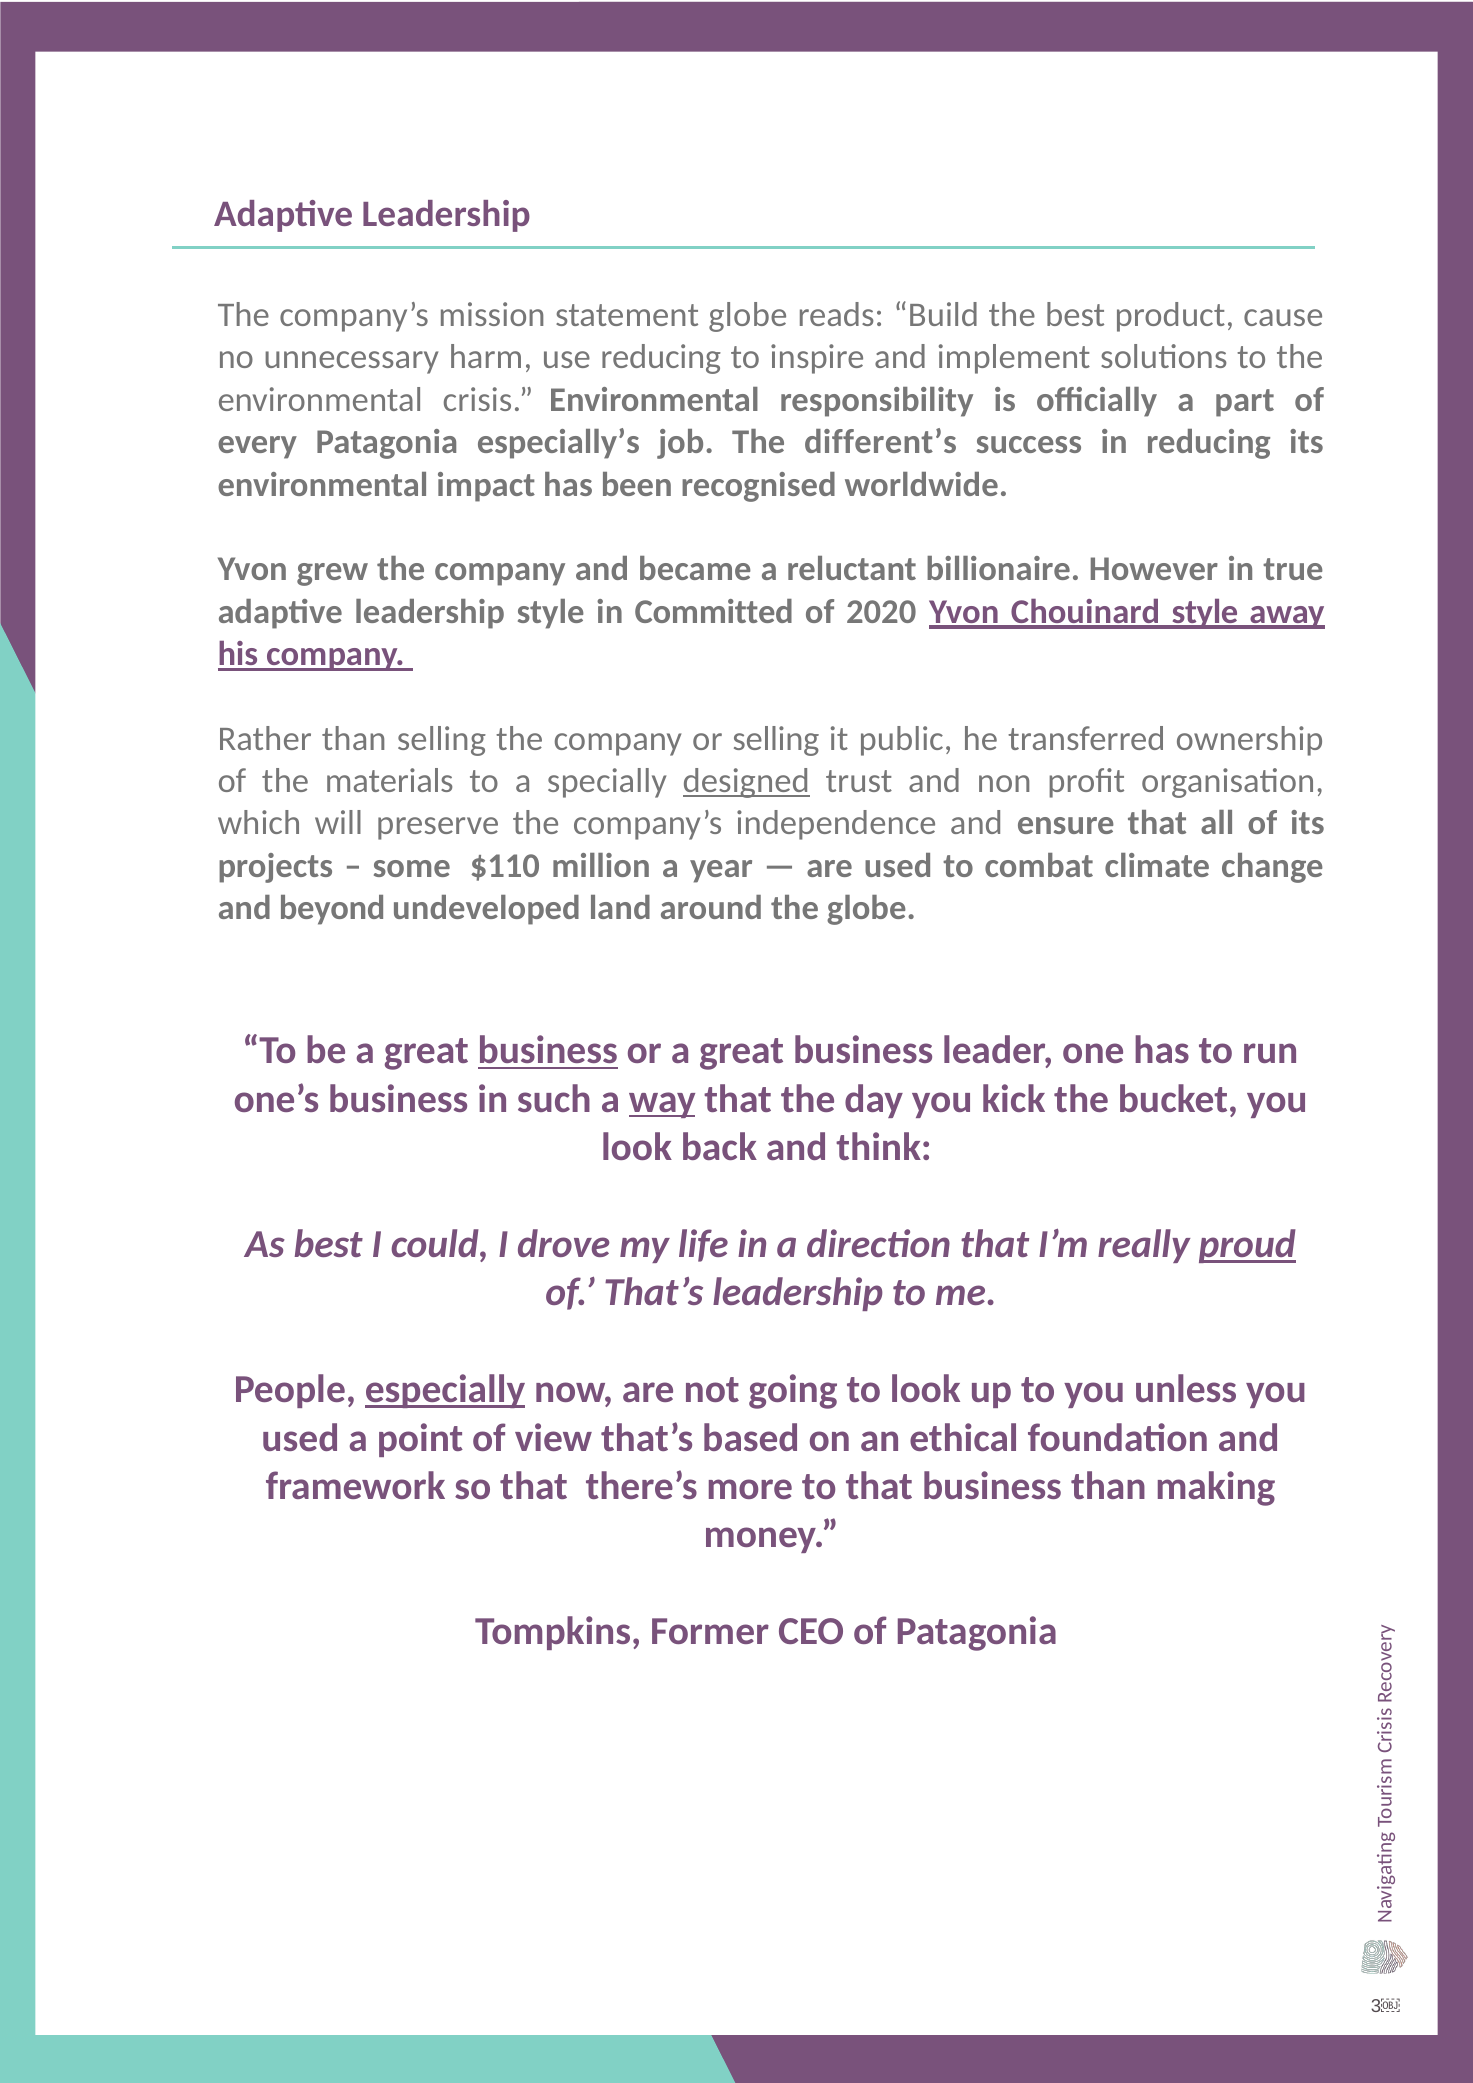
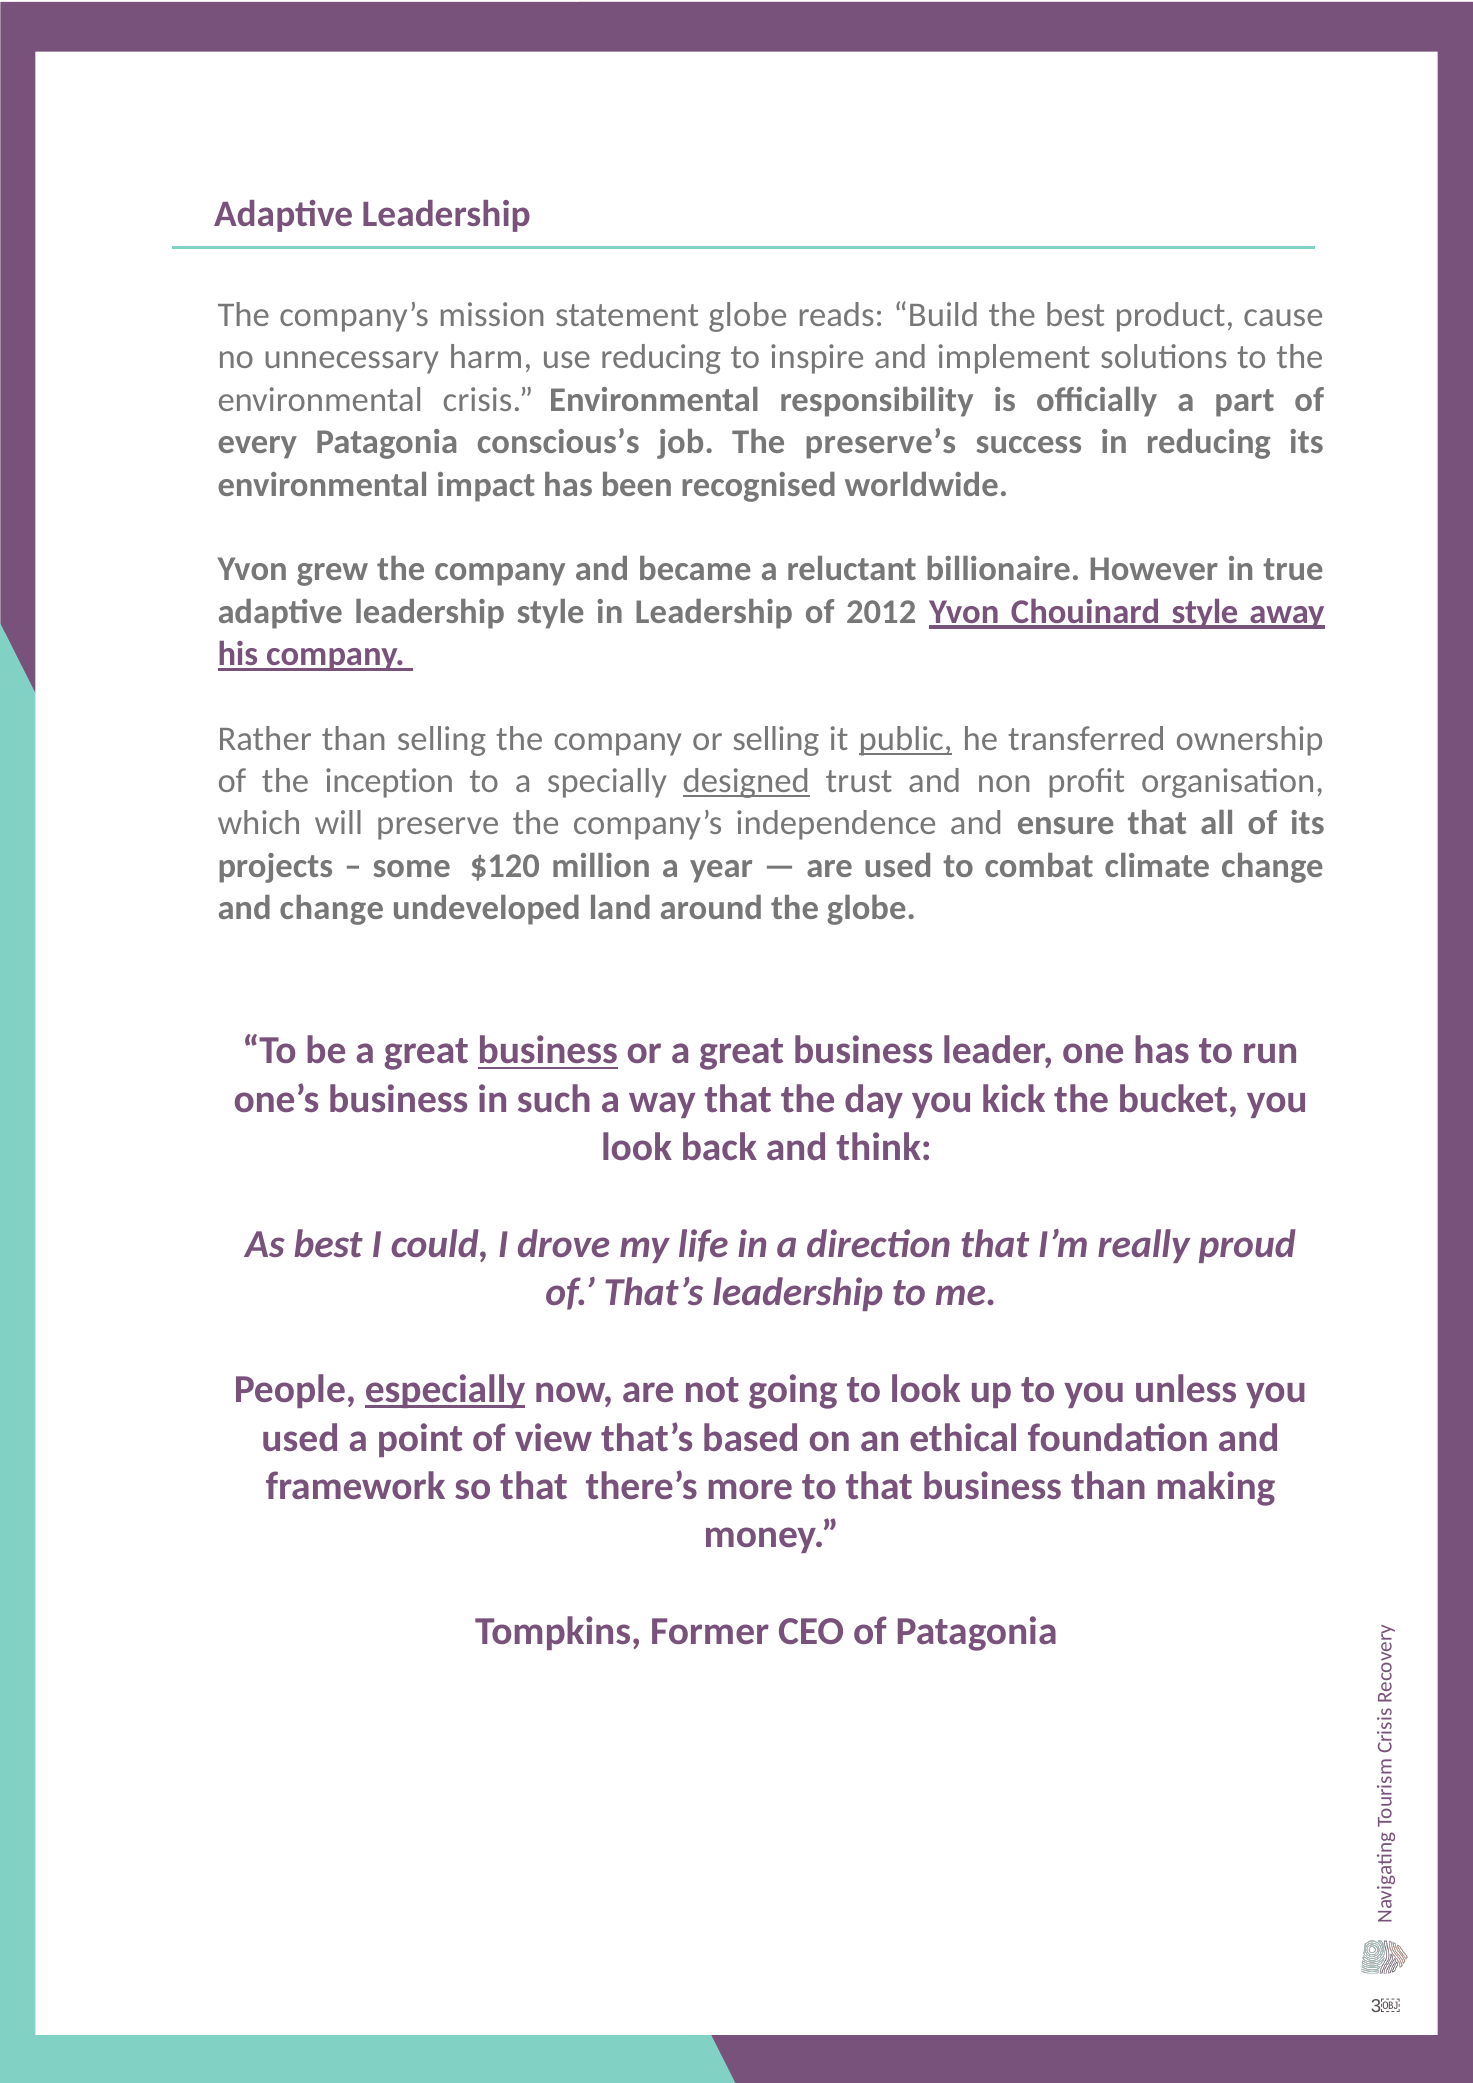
especially’s: especially’s -> conscious’s
different’s: different’s -> preserve’s
in Committed: Committed -> Leadership
2020: 2020 -> 2012
public underline: none -> present
materials: materials -> inception
$110: $110 -> $120
and beyond: beyond -> change
way underline: present -> none
proud underline: present -> none
